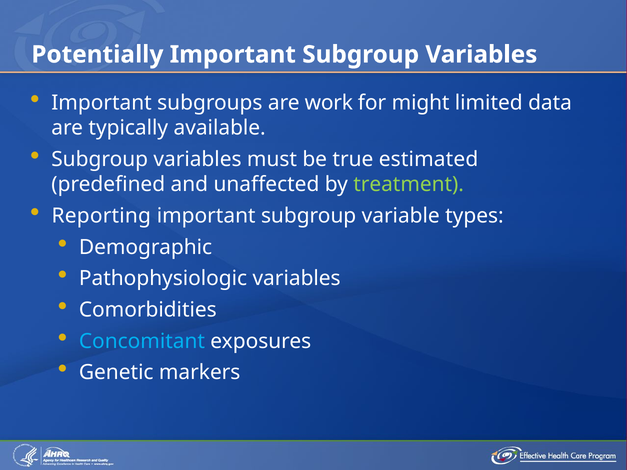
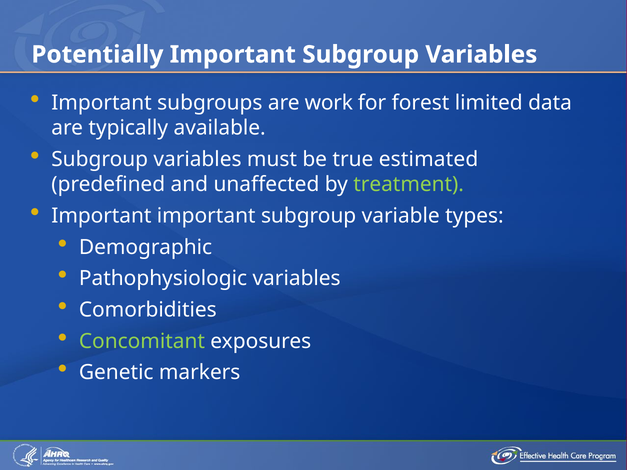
might: might -> forest
Reporting at (101, 216): Reporting -> Important
Concomitant colour: light blue -> light green
